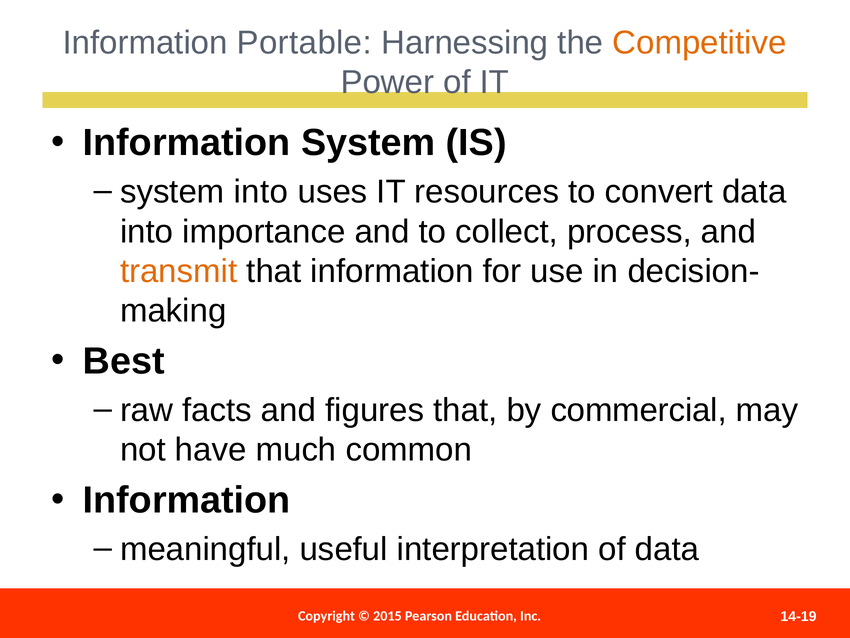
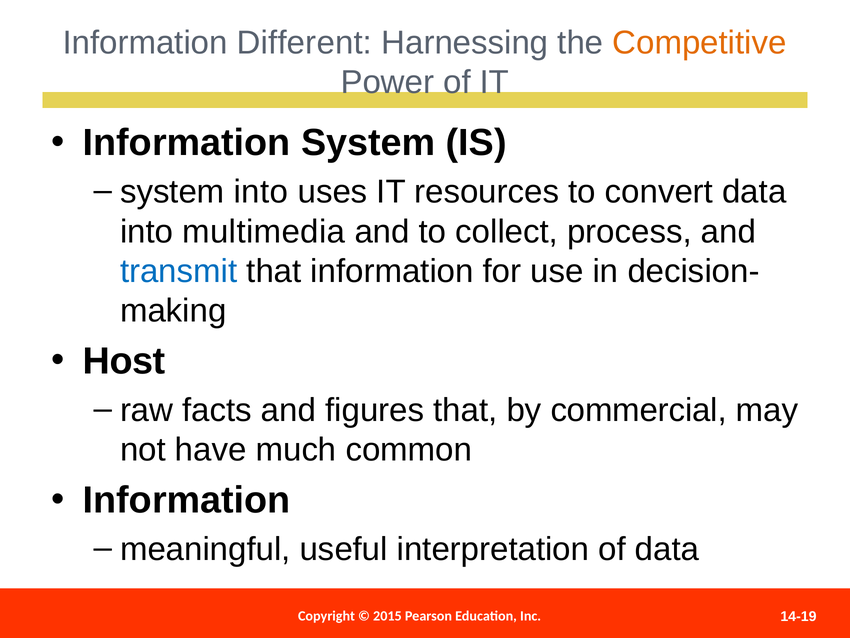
Portable: Portable -> Different
importance: importance -> multimedia
transmit colour: orange -> blue
Best: Best -> Host
